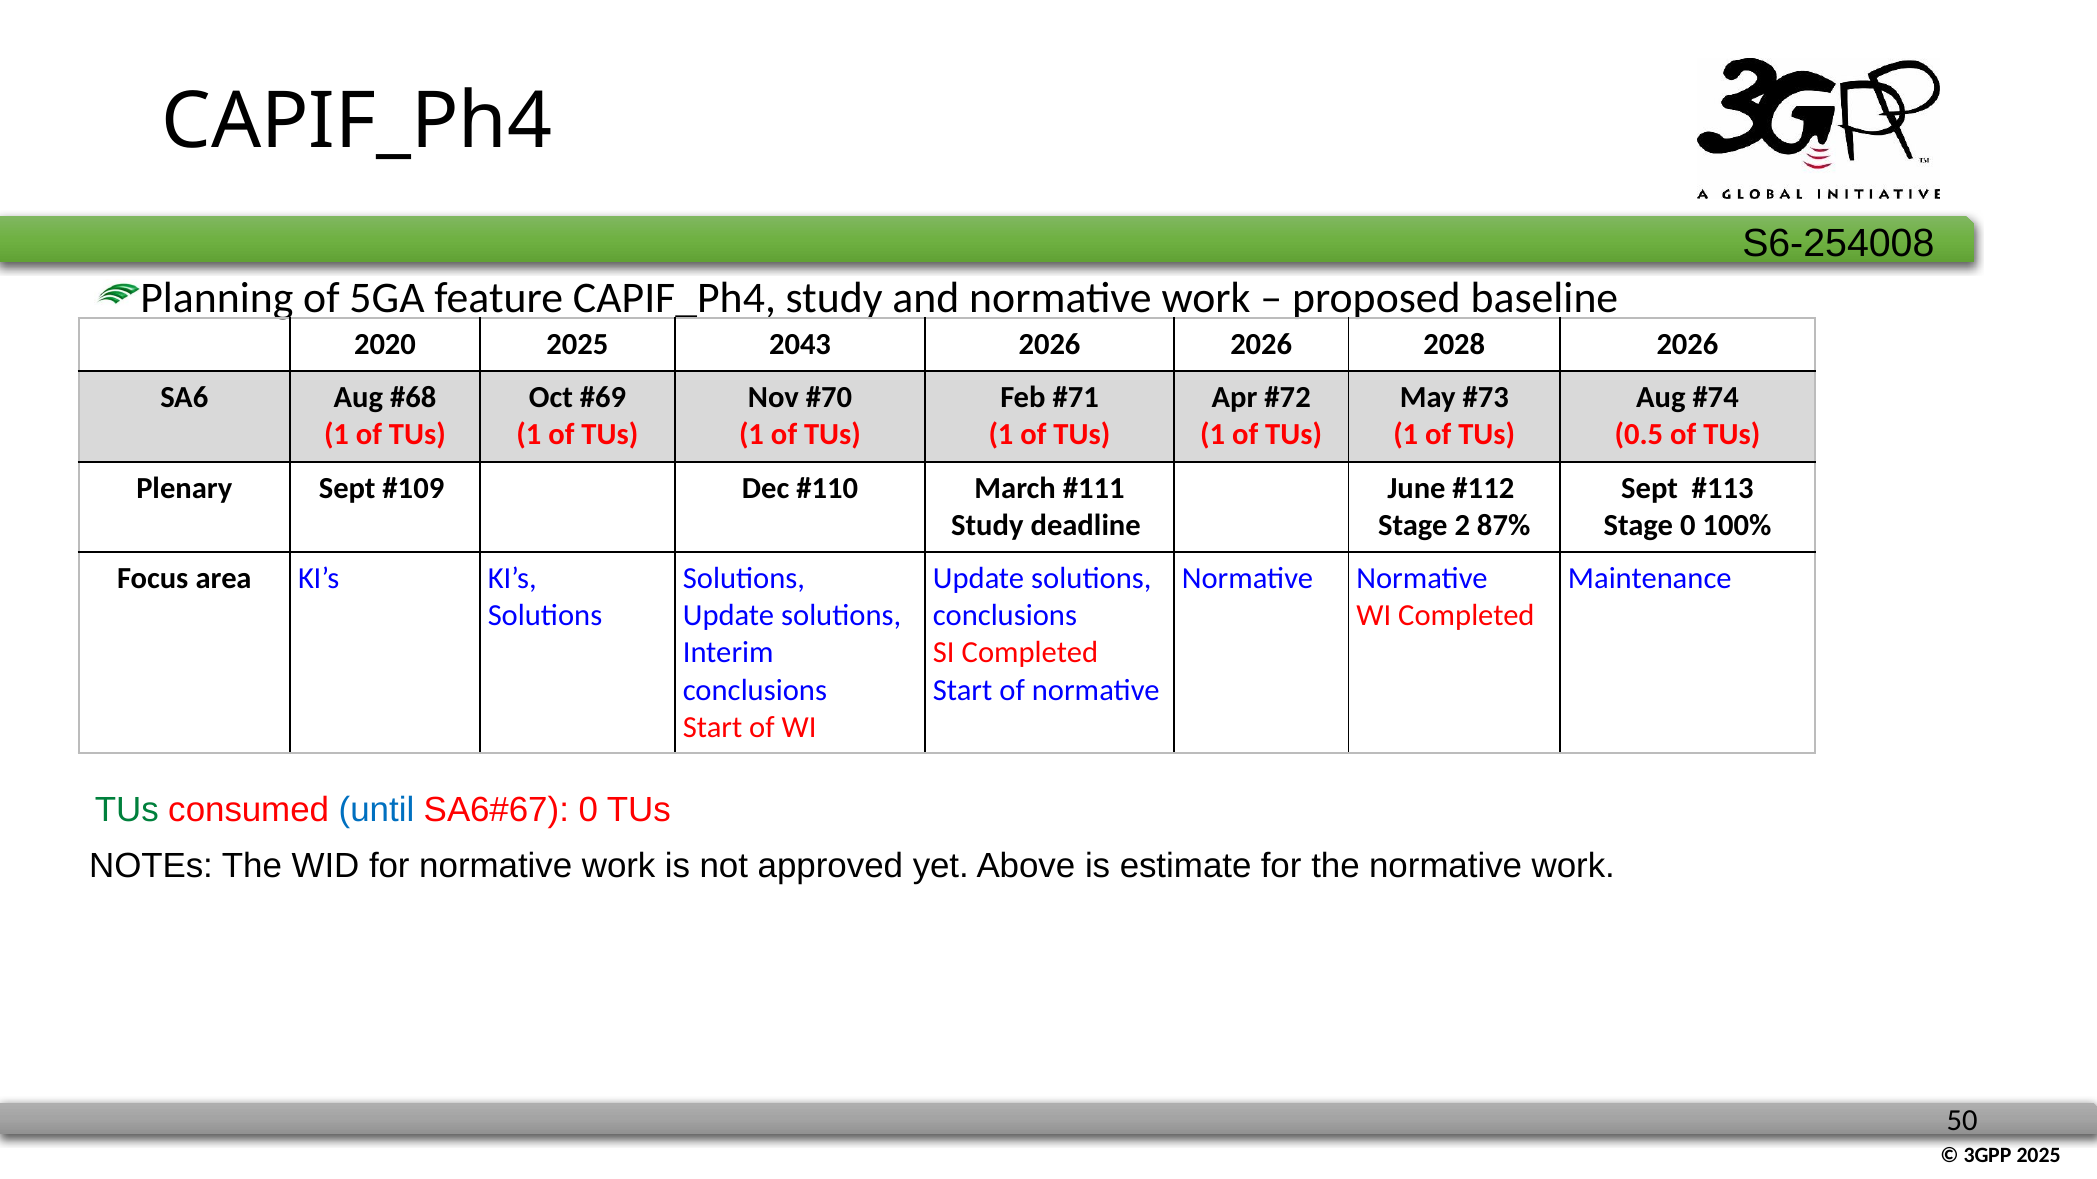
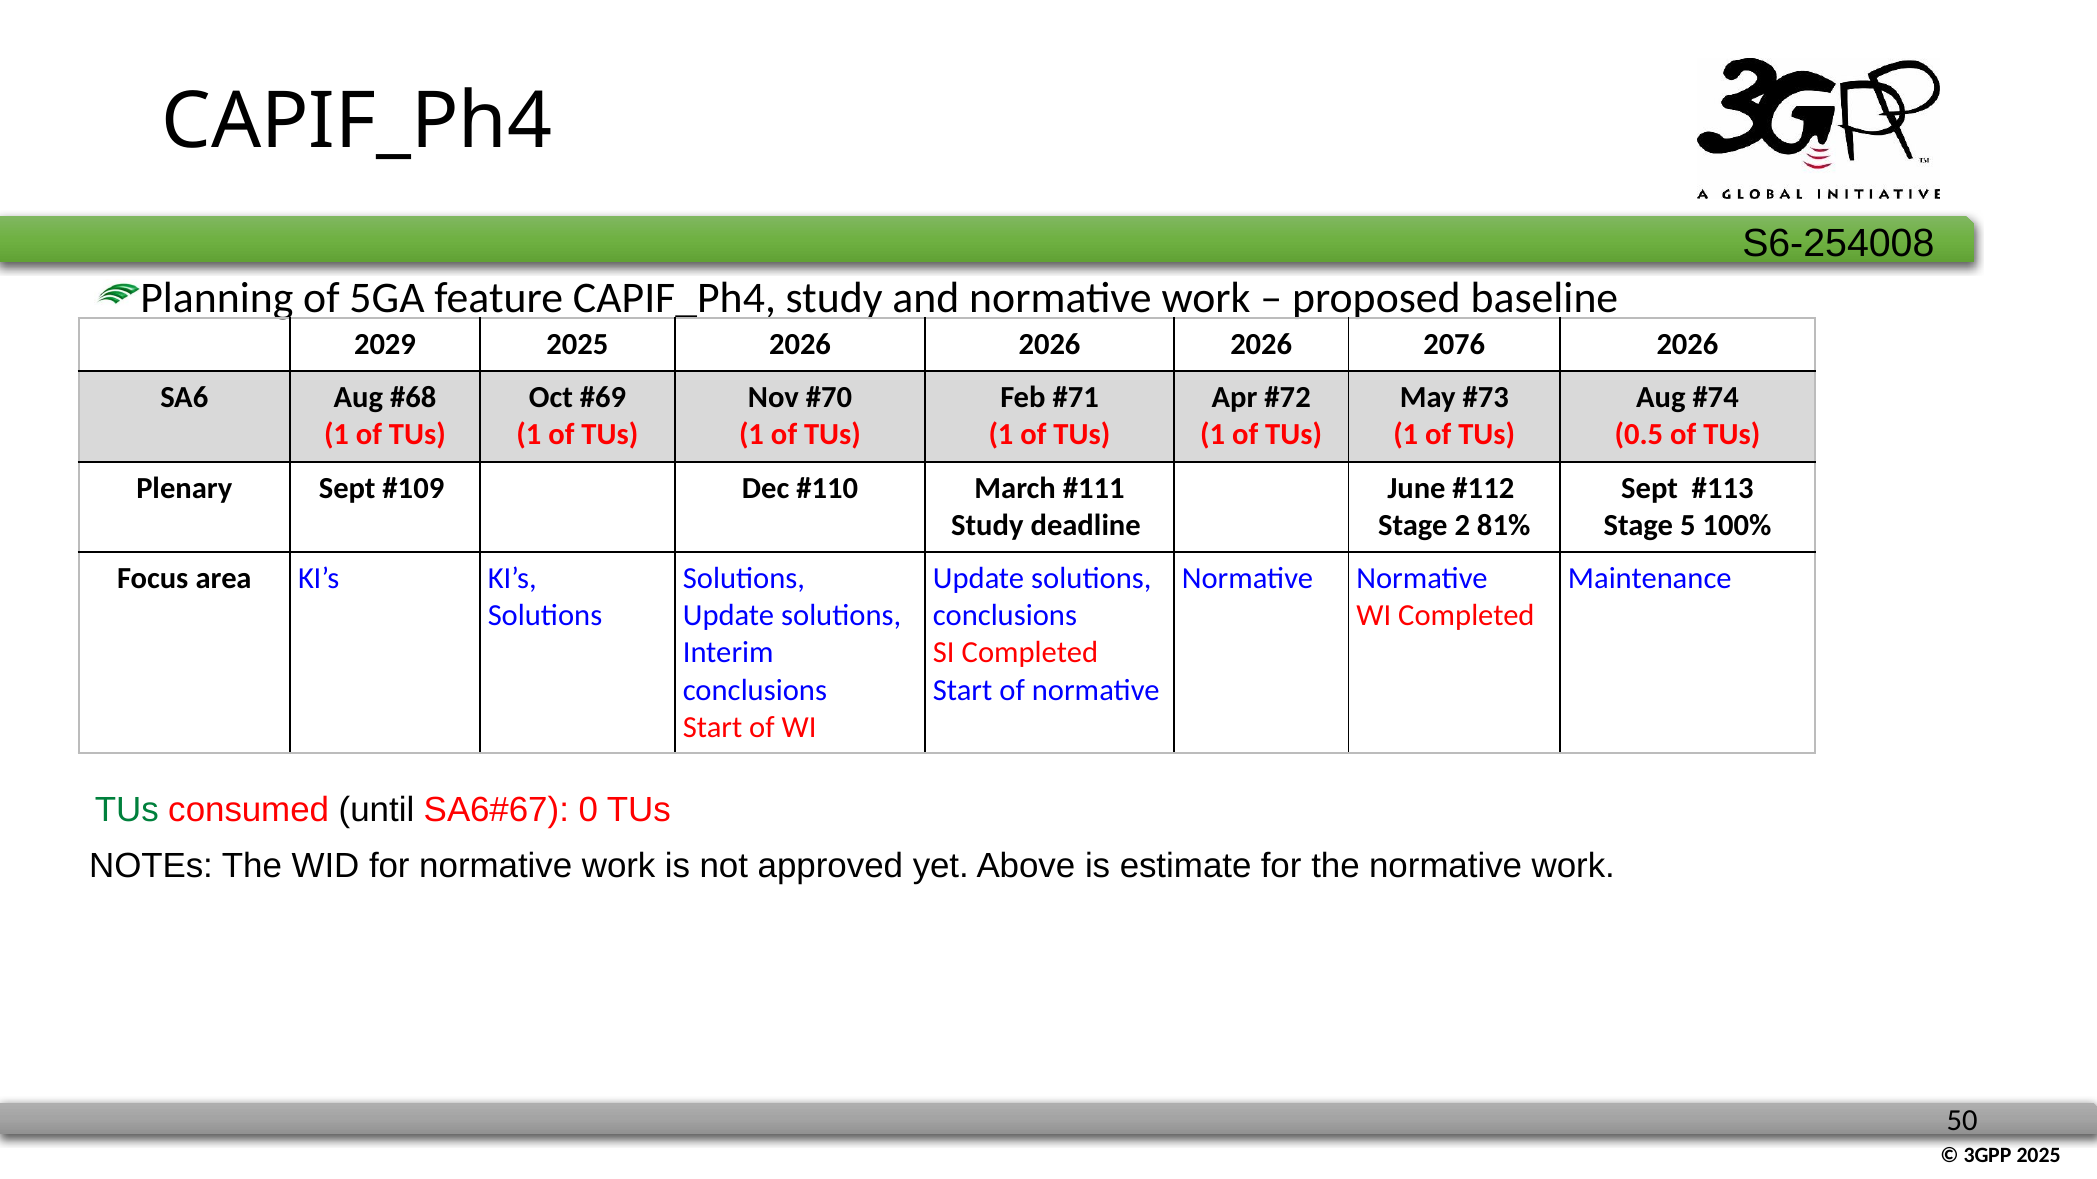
2020: 2020 -> 2029
2025 2043: 2043 -> 2026
2028: 2028 -> 2076
87%: 87% -> 81%
Stage 0: 0 -> 5
until colour: blue -> black
